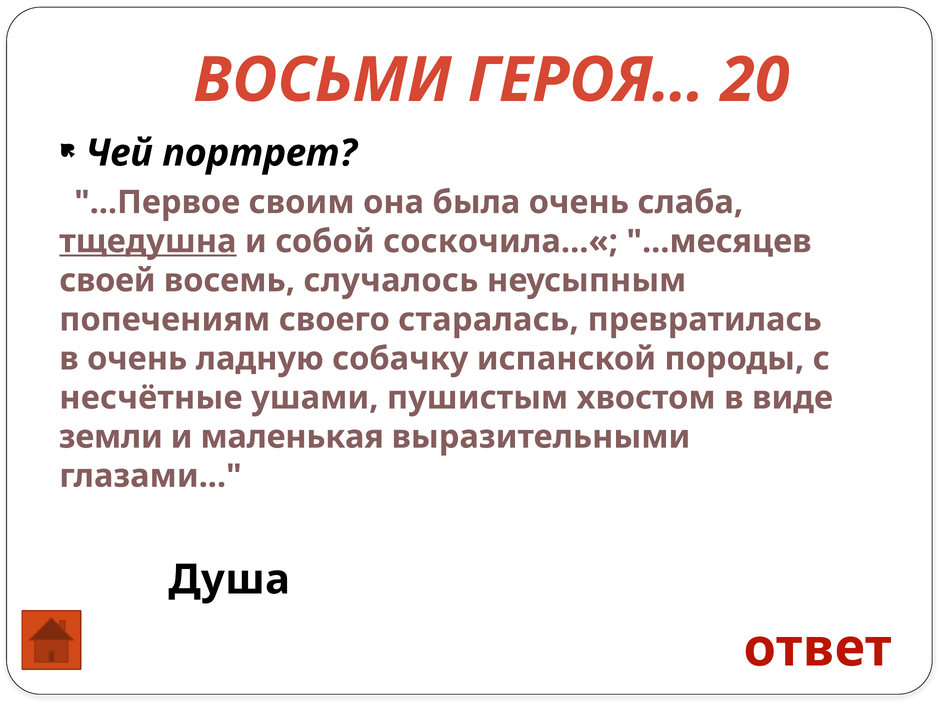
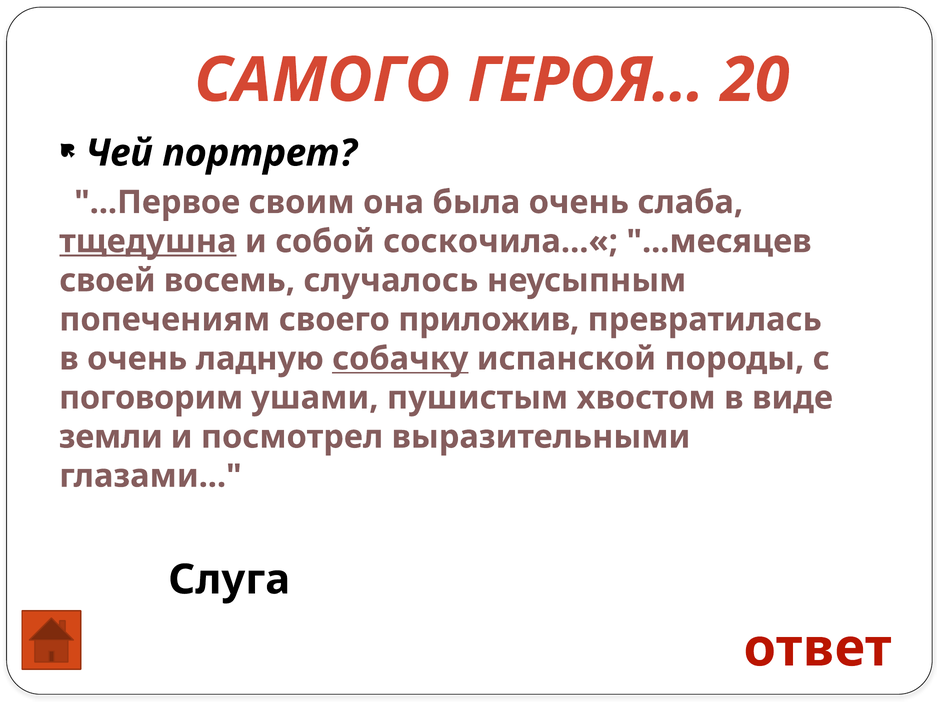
ВОСЬМИ: ВОСЬМИ -> САМОГО
старалась: старалась -> приложив
собачку underline: none -> present
несчётные: несчётные -> поговорим
маленькая: маленькая -> посмотрел
Душа: Душа -> Слуга
